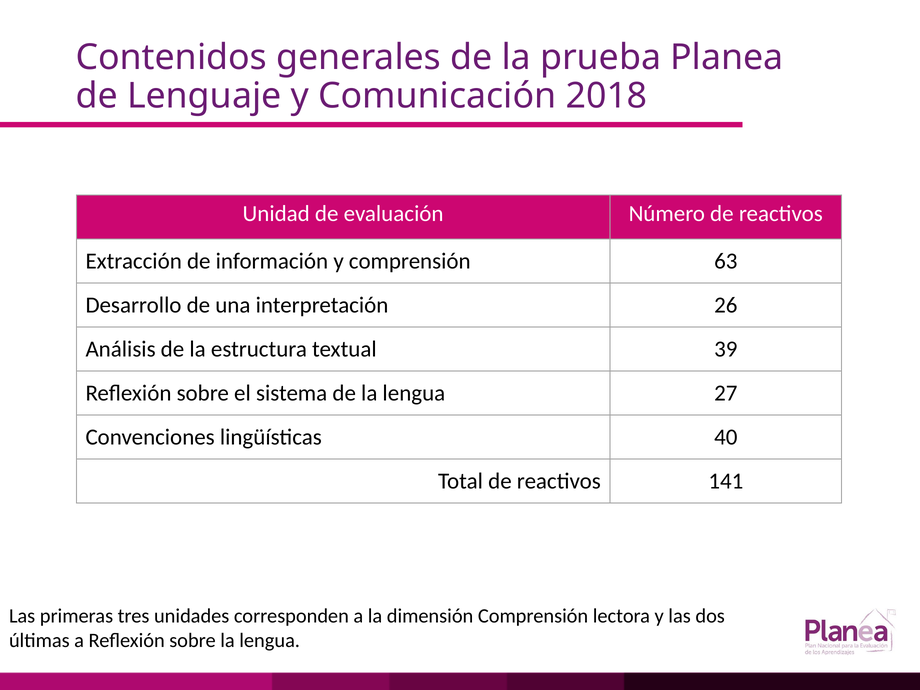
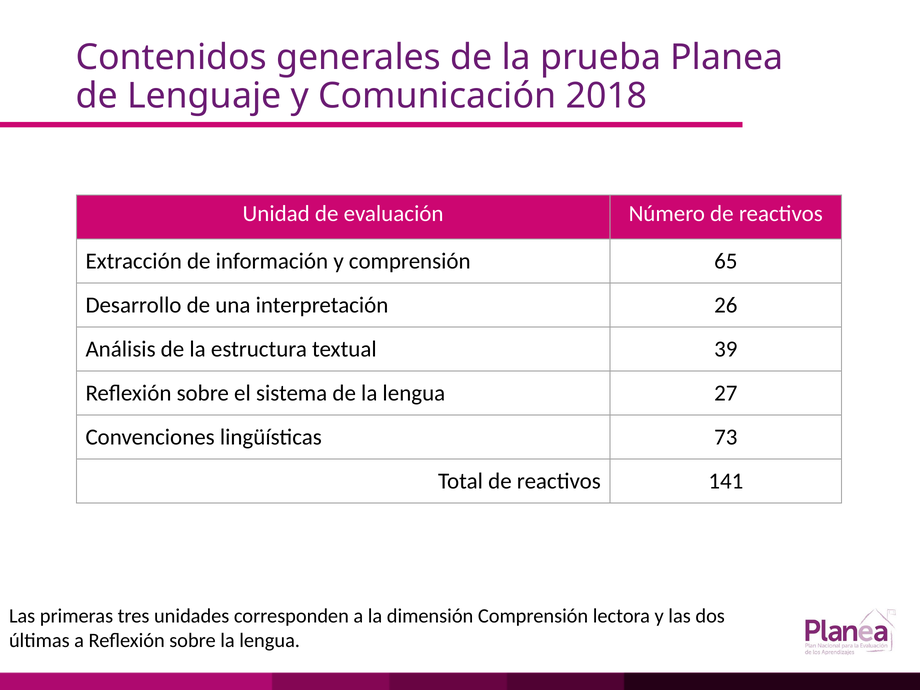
63: 63 -> 65
40: 40 -> 73
